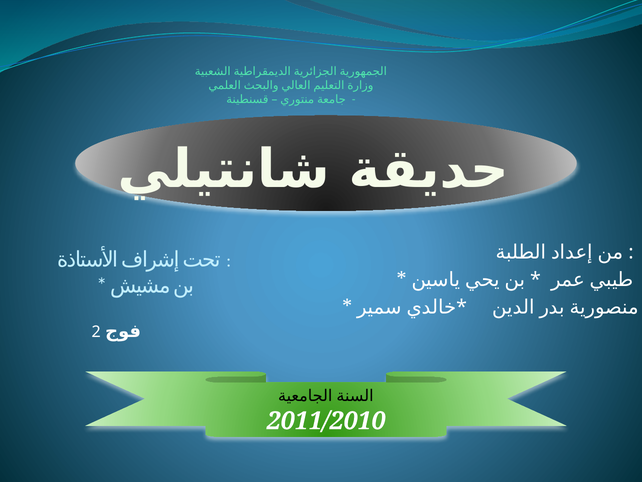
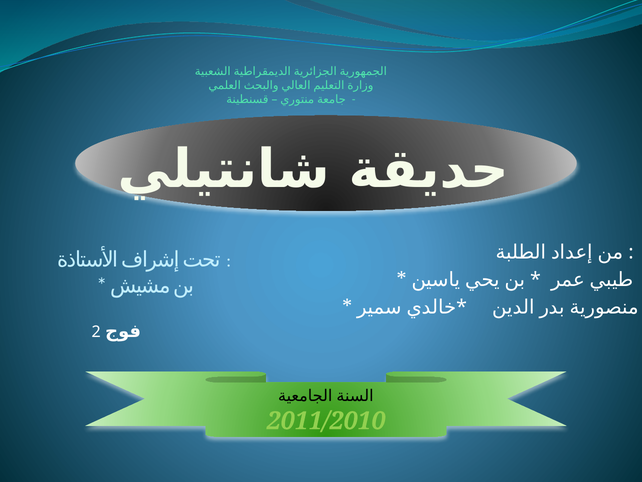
2011/2010 colour: white -> light green
